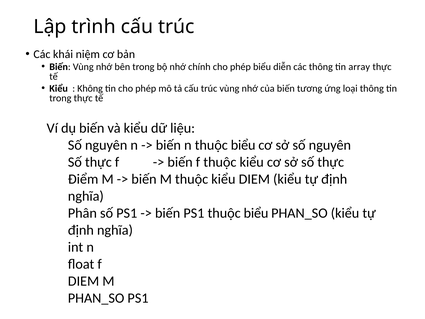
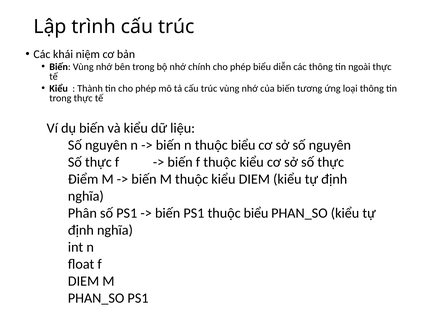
array: array -> ngoài
Không: Không -> Thành
